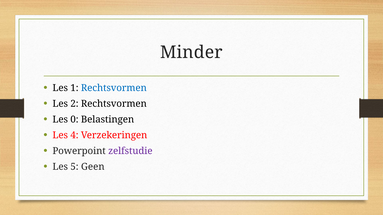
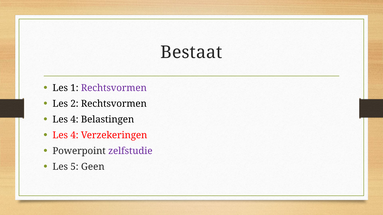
Minder: Minder -> Bestaat
Rechtsvormen at (114, 88) colour: blue -> purple
0 at (74, 120): 0 -> 4
